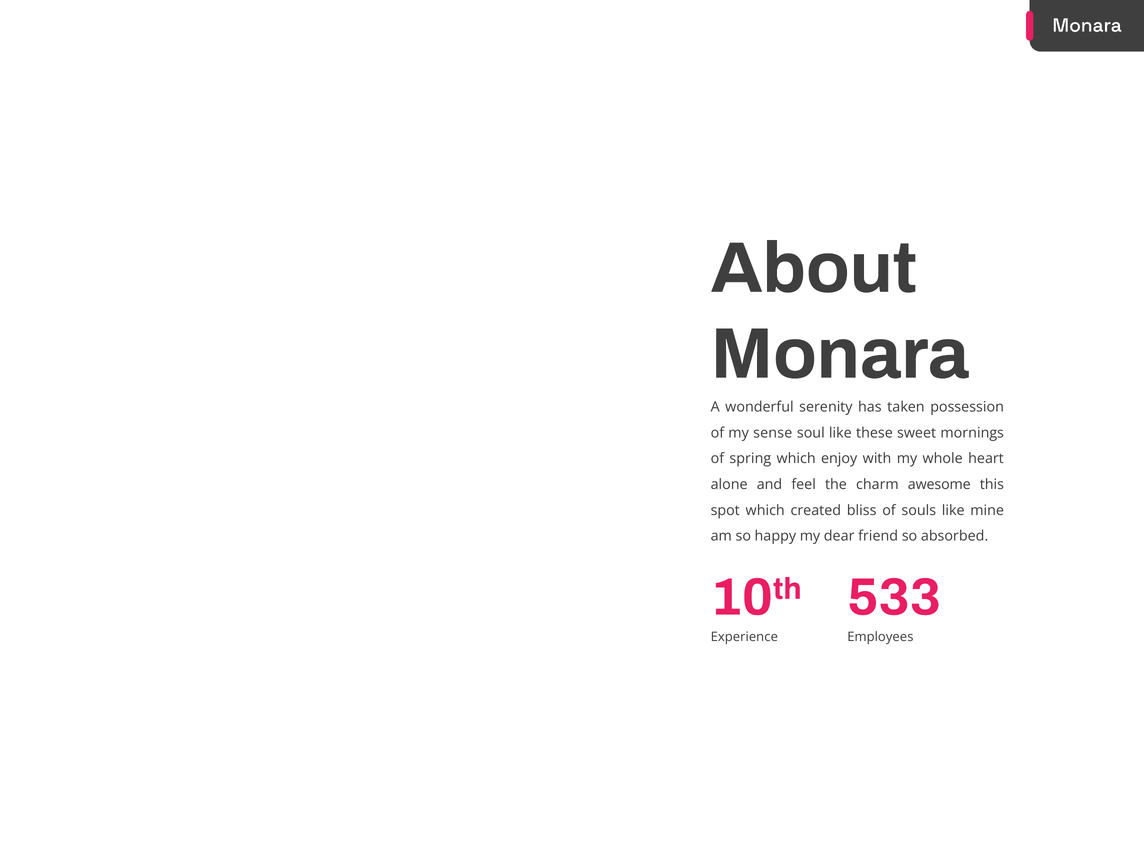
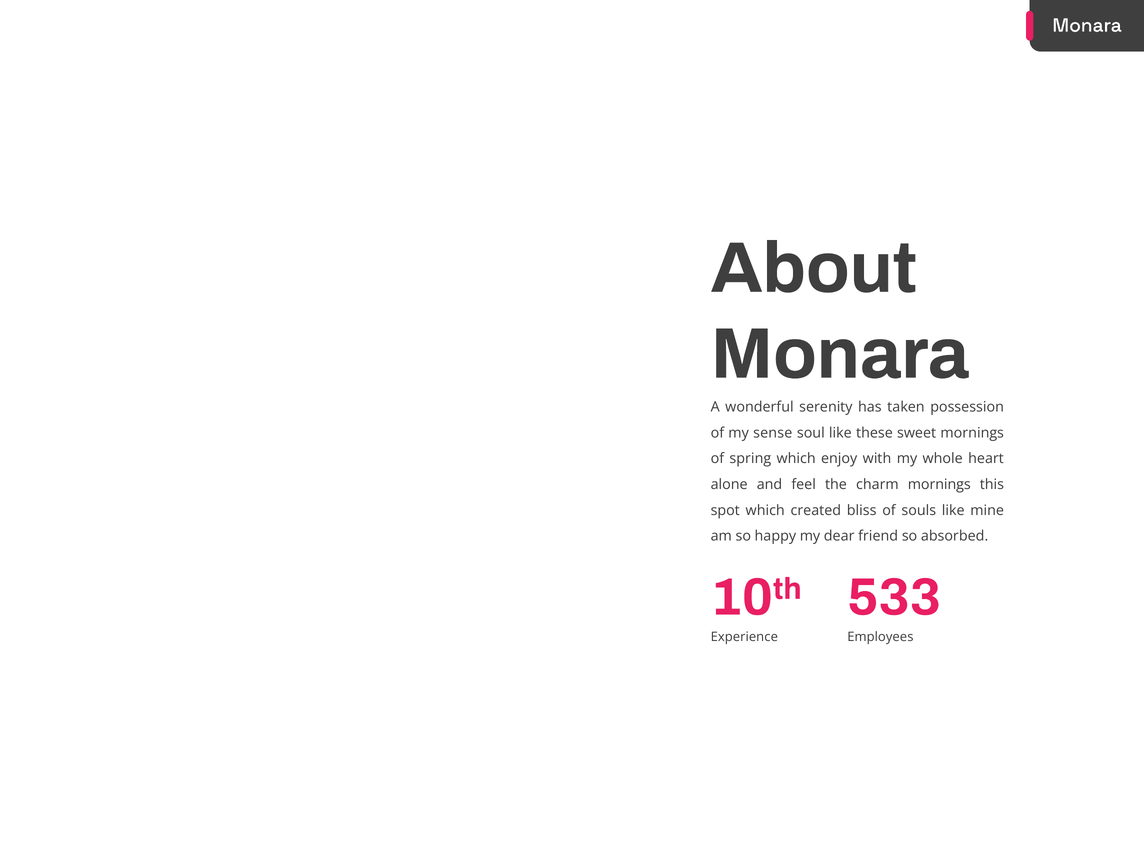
charm awesome: awesome -> mornings
